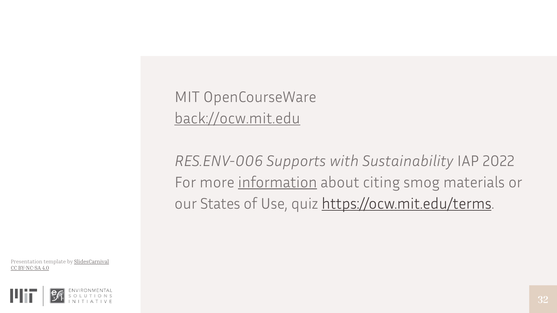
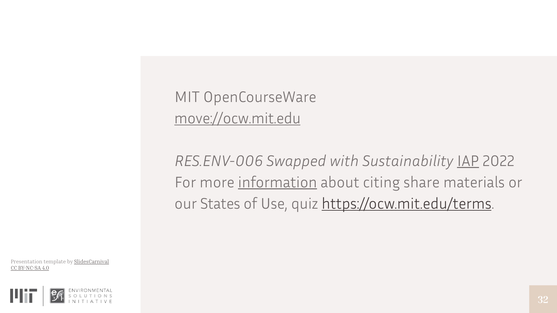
back://ocw.mit.edu: back://ocw.mit.edu -> move://ocw.mit.edu
Supports: Supports -> Swapped
IAP underline: none -> present
smog: smog -> share
